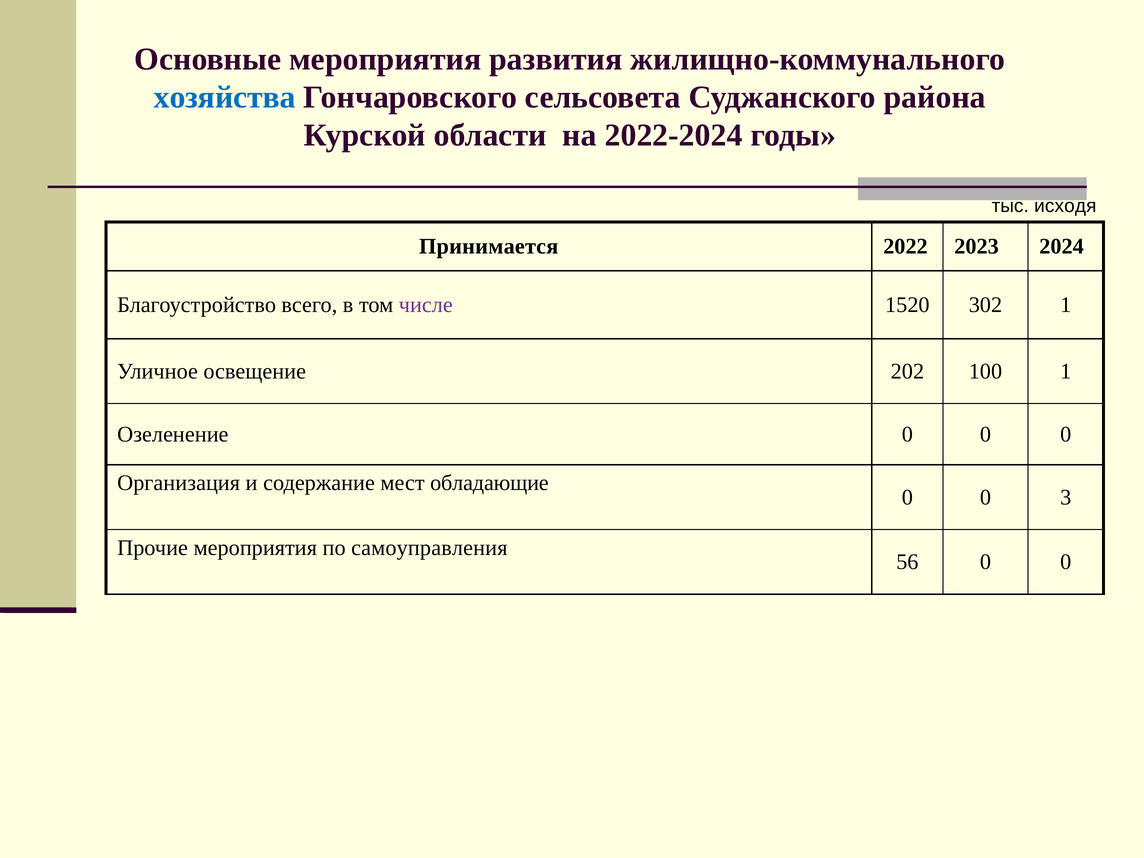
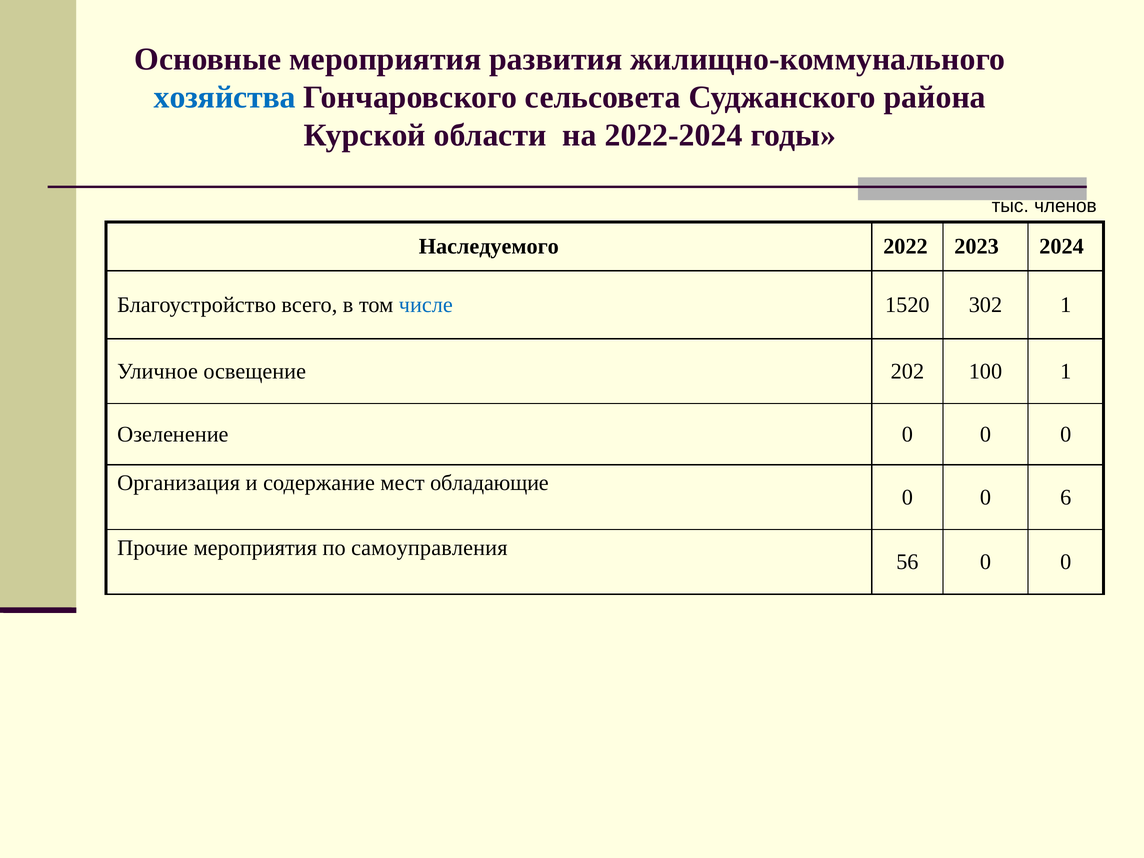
исходя: исходя -> членов
Принимается: Принимается -> Наследуемого
числе colour: purple -> blue
3: 3 -> 6
